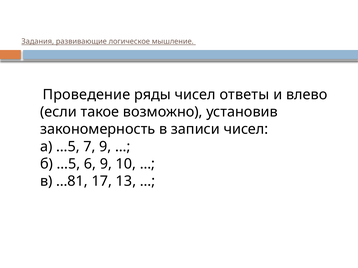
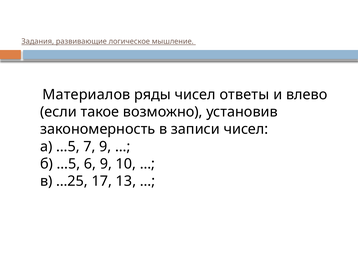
Проведение: Проведение -> Материалов
…81: …81 -> …25
